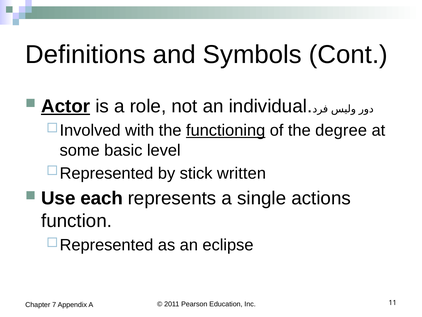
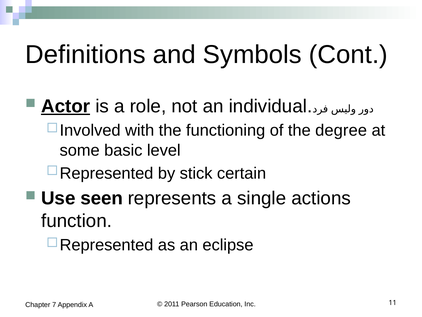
functioning underline: present -> none
written: written -> certain
each: each -> seen
